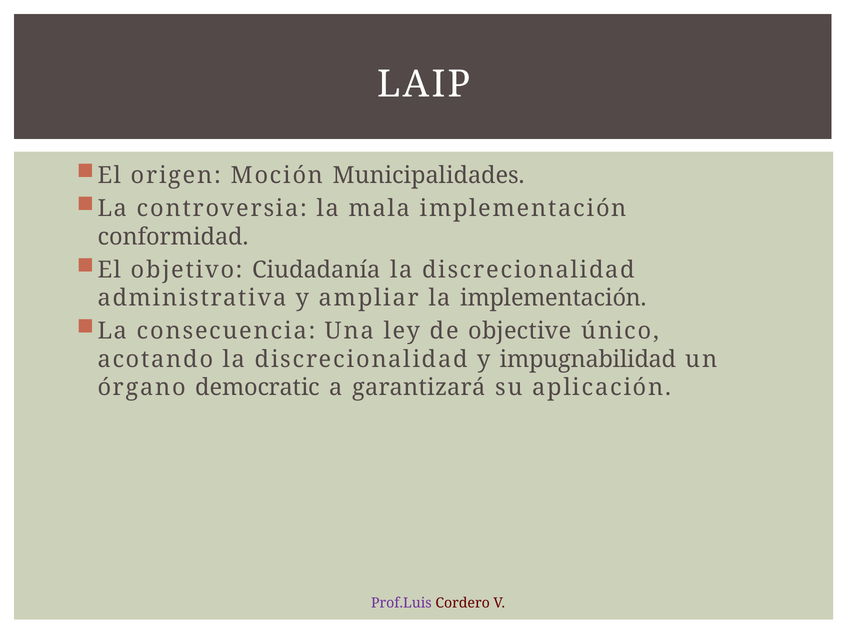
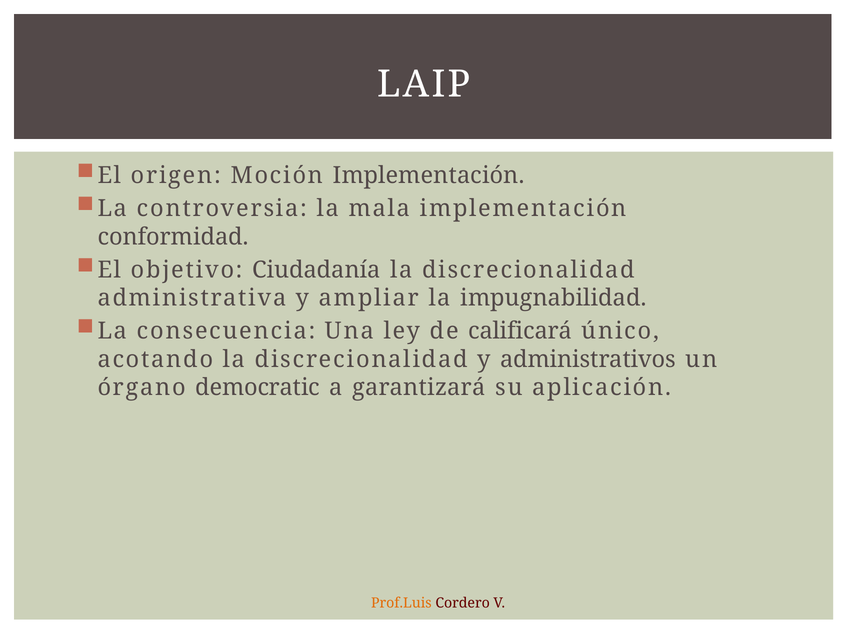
Moción Municipalidades: Municipalidades -> Implementación
la implementación: implementación -> impugnabilidad
objective: objective -> calificará
impugnabilidad: impugnabilidad -> administrativos
Prof.Luis colour: purple -> orange
